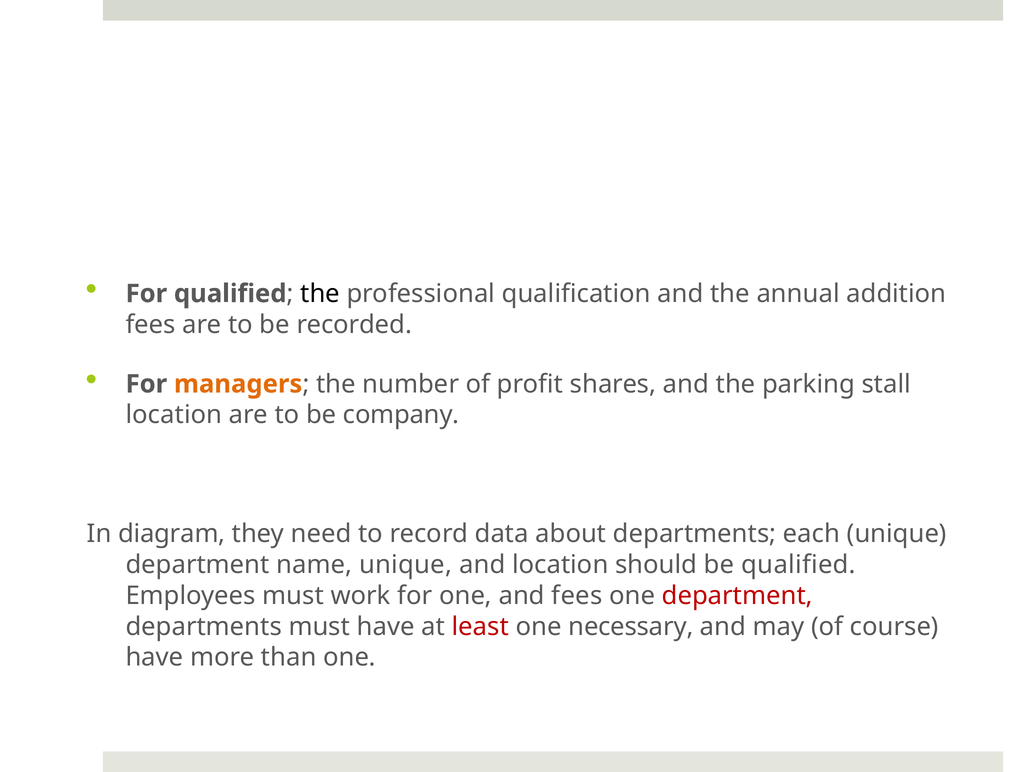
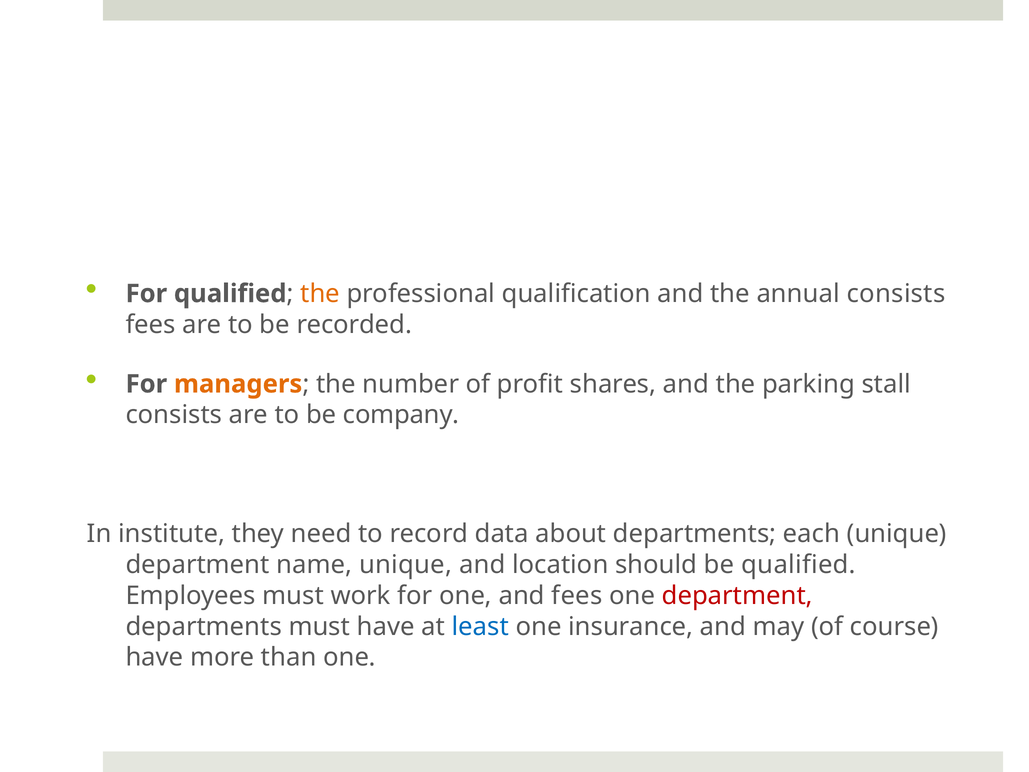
the at (320, 294) colour: black -> orange
annual addition: addition -> consists
location at (174, 415): location -> consists
diagram: diagram -> institute
least colour: red -> blue
necessary: necessary -> insurance
